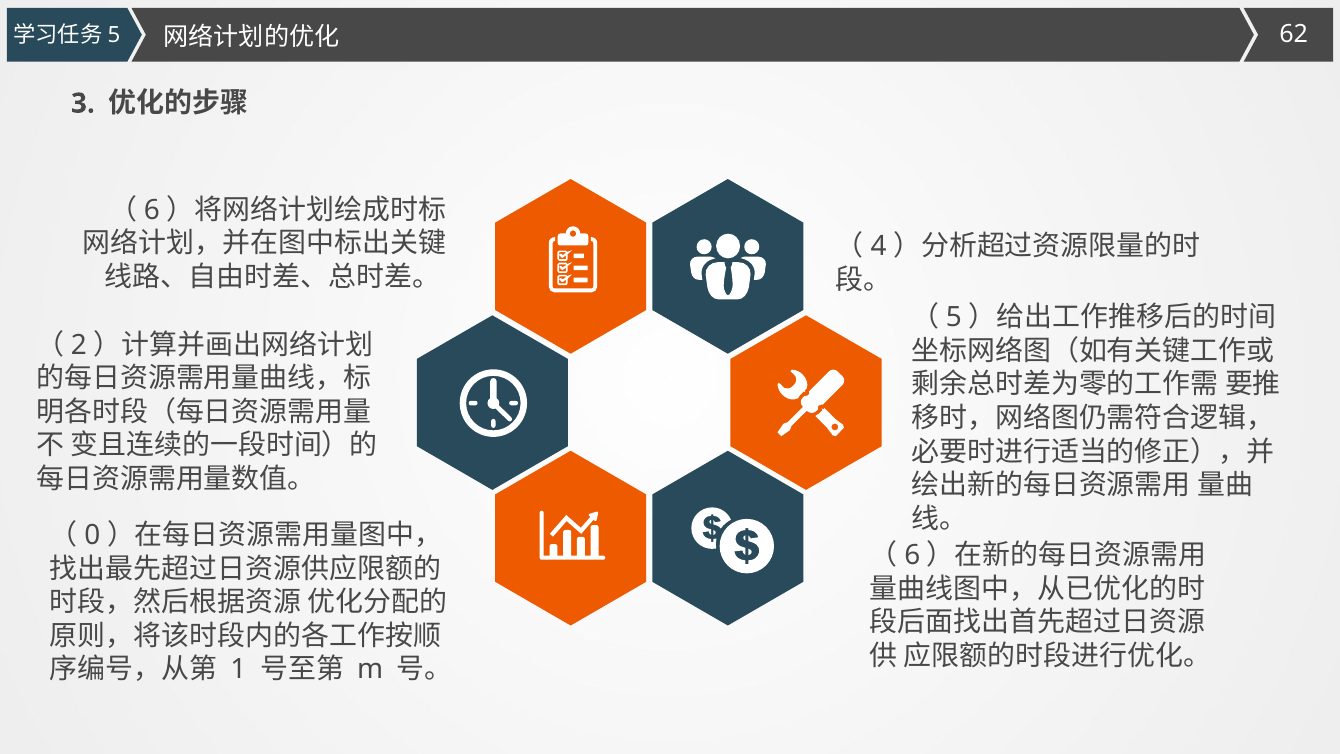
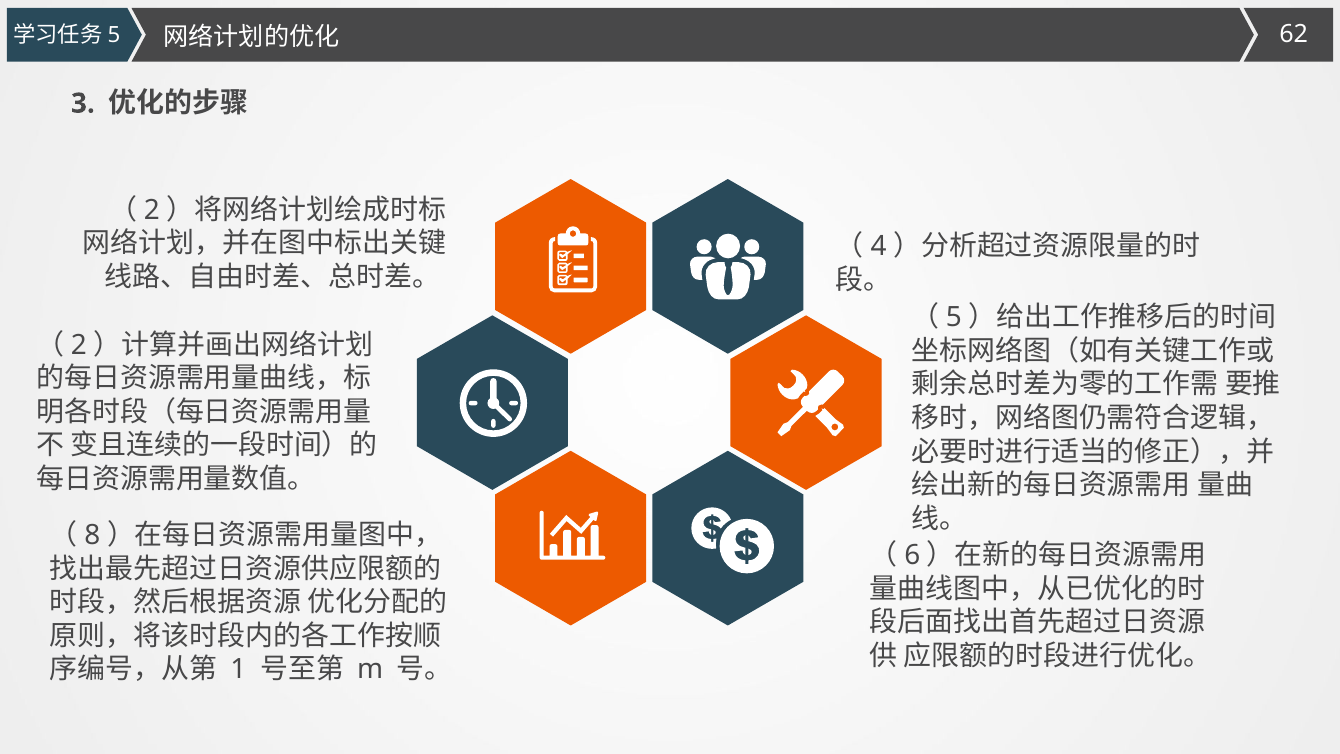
6 at (152, 210): 6 -> 2
0: 0 -> 8
